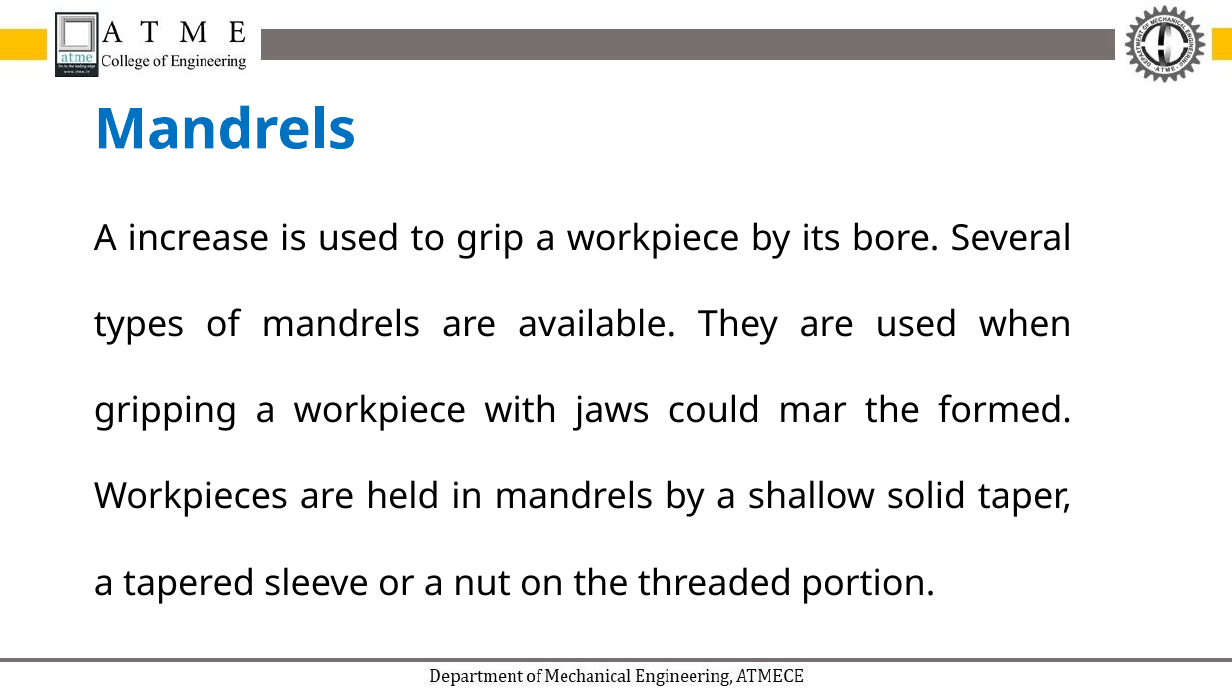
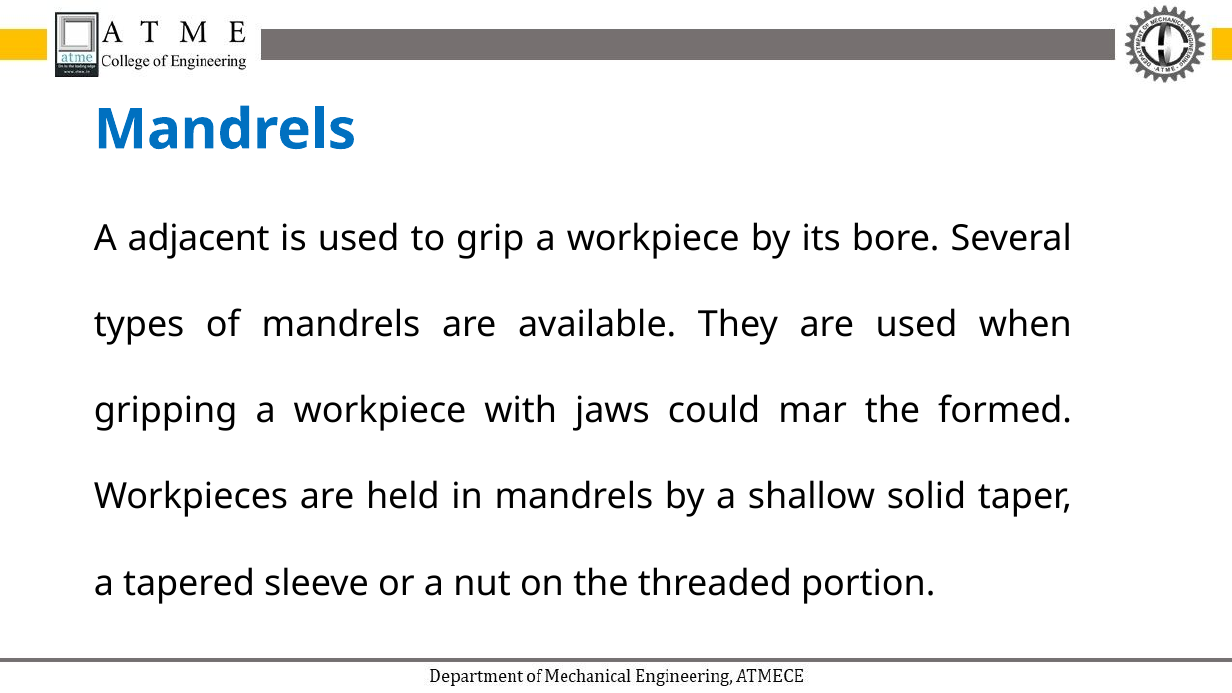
increase: increase -> adjacent
